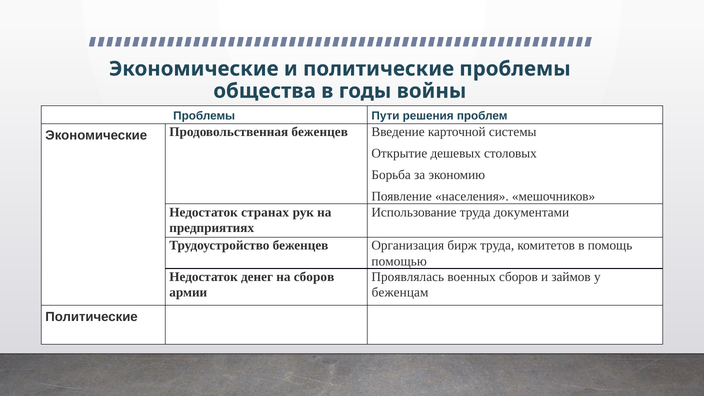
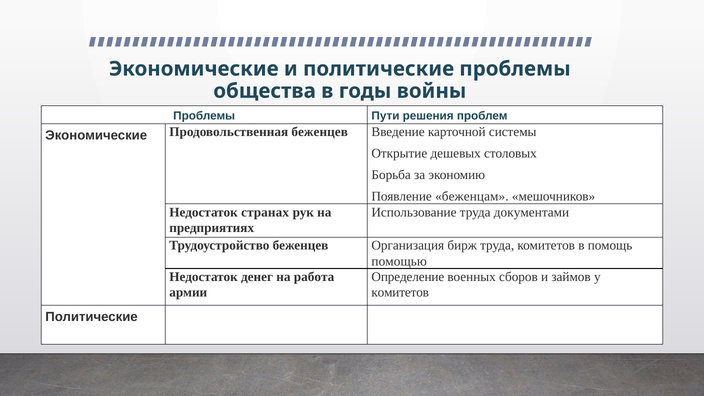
населения: населения -> беженцам
на сборов: сборов -> работа
Проявлялась: Проявлялась -> Определение
беженцам at (400, 293): беженцам -> комитетов
